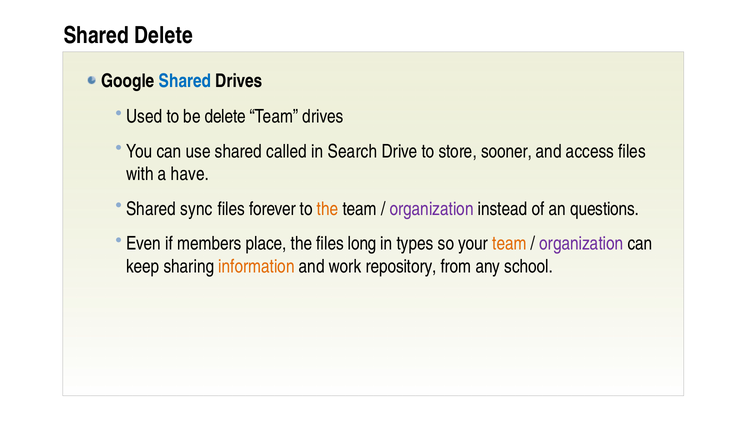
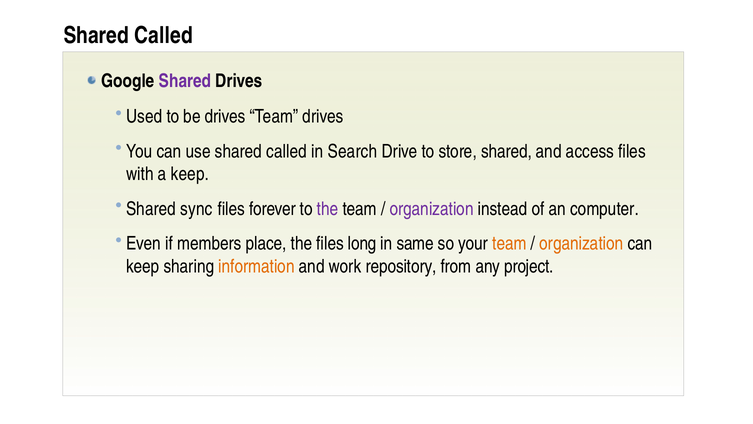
Delete at (164, 36): Delete -> Called
Shared at (185, 81) colour: blue -> purple
be delete: delete -> drives
store sooner: sooner -> shared
a have: have -> keep
the at (328, 209) colour: orange -> purple
questions: questions -> computer
types: types -> same
organization at (581, 243) colour: purple -> orange
school: school -> project
